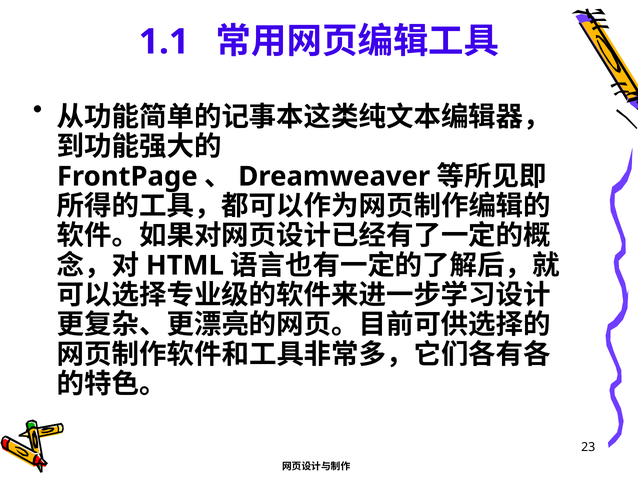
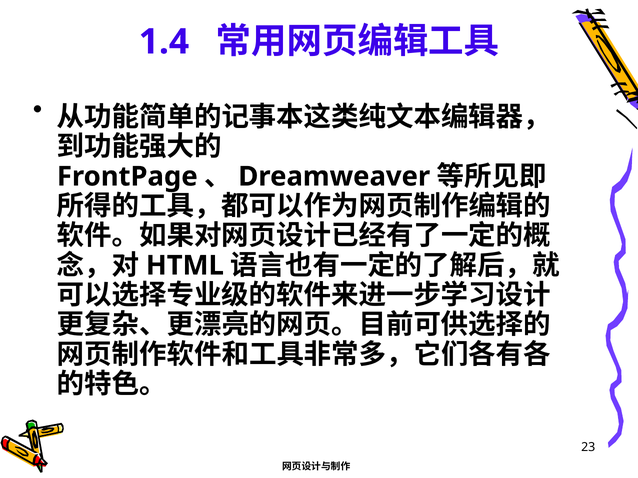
1.1: 1.1 -> 1.4
